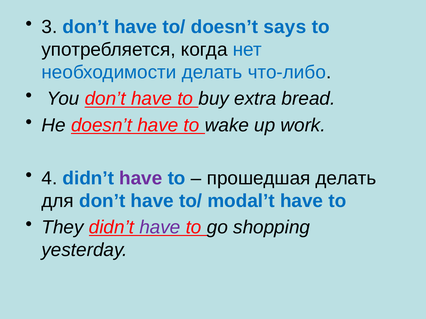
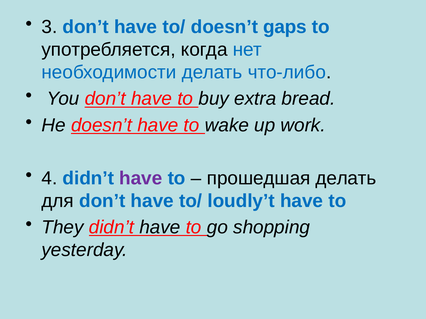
says: says -> gaps
modal’t: modal’t -> loudly’t
have at (160, 228) colour: purple -> black
